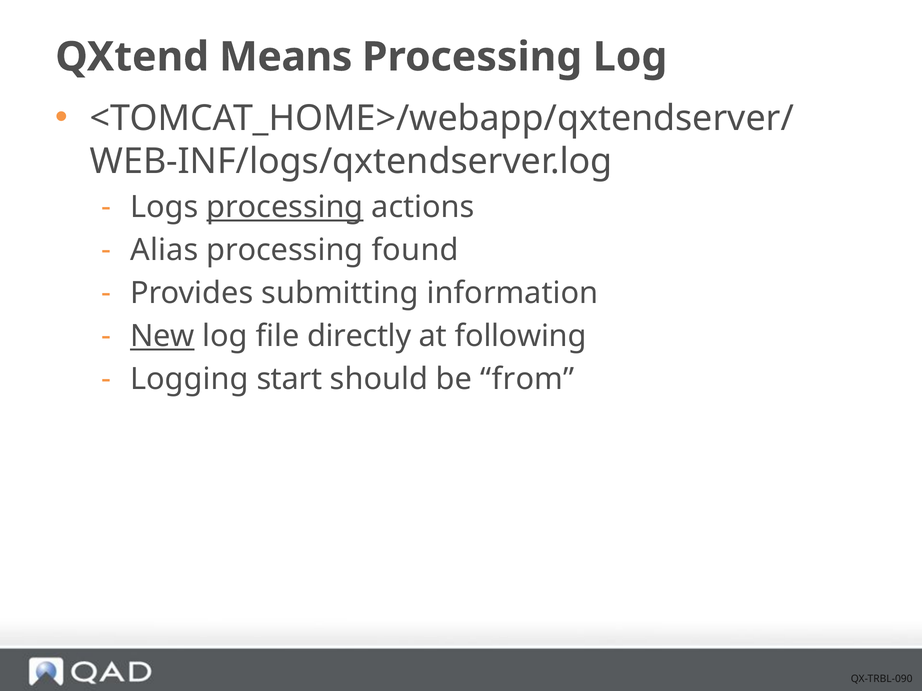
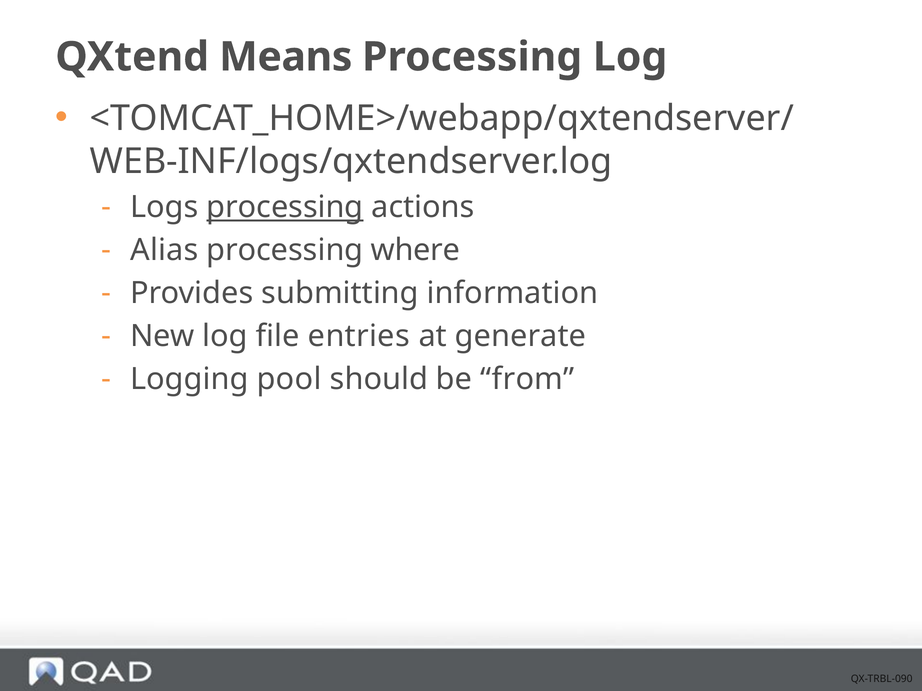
found: found -> where
New underline: present -> none
directly: directly -> entries
following: following -> generate
start: start -> pool
